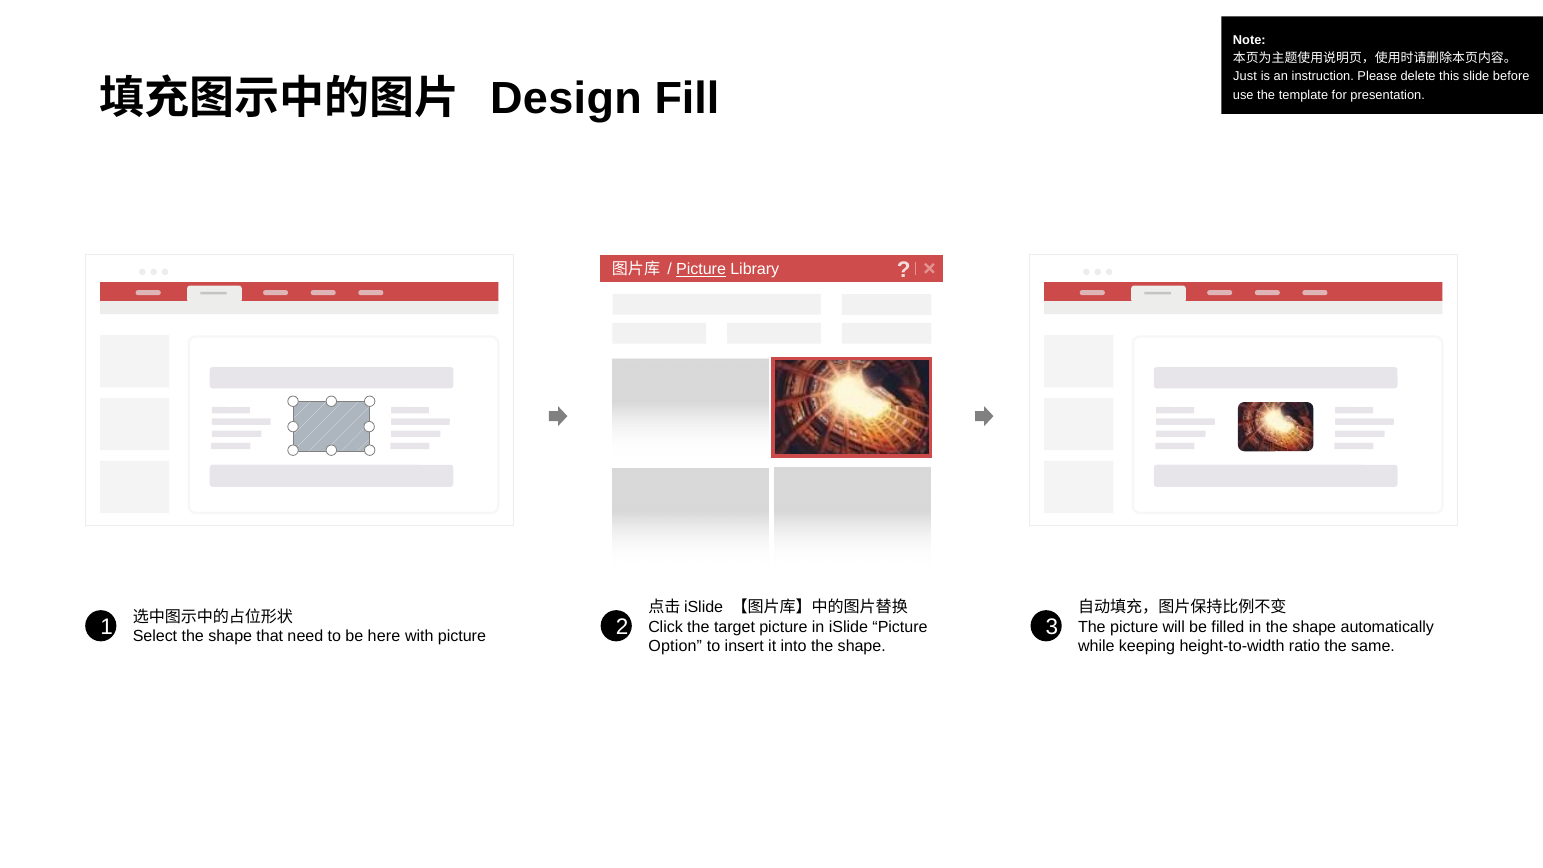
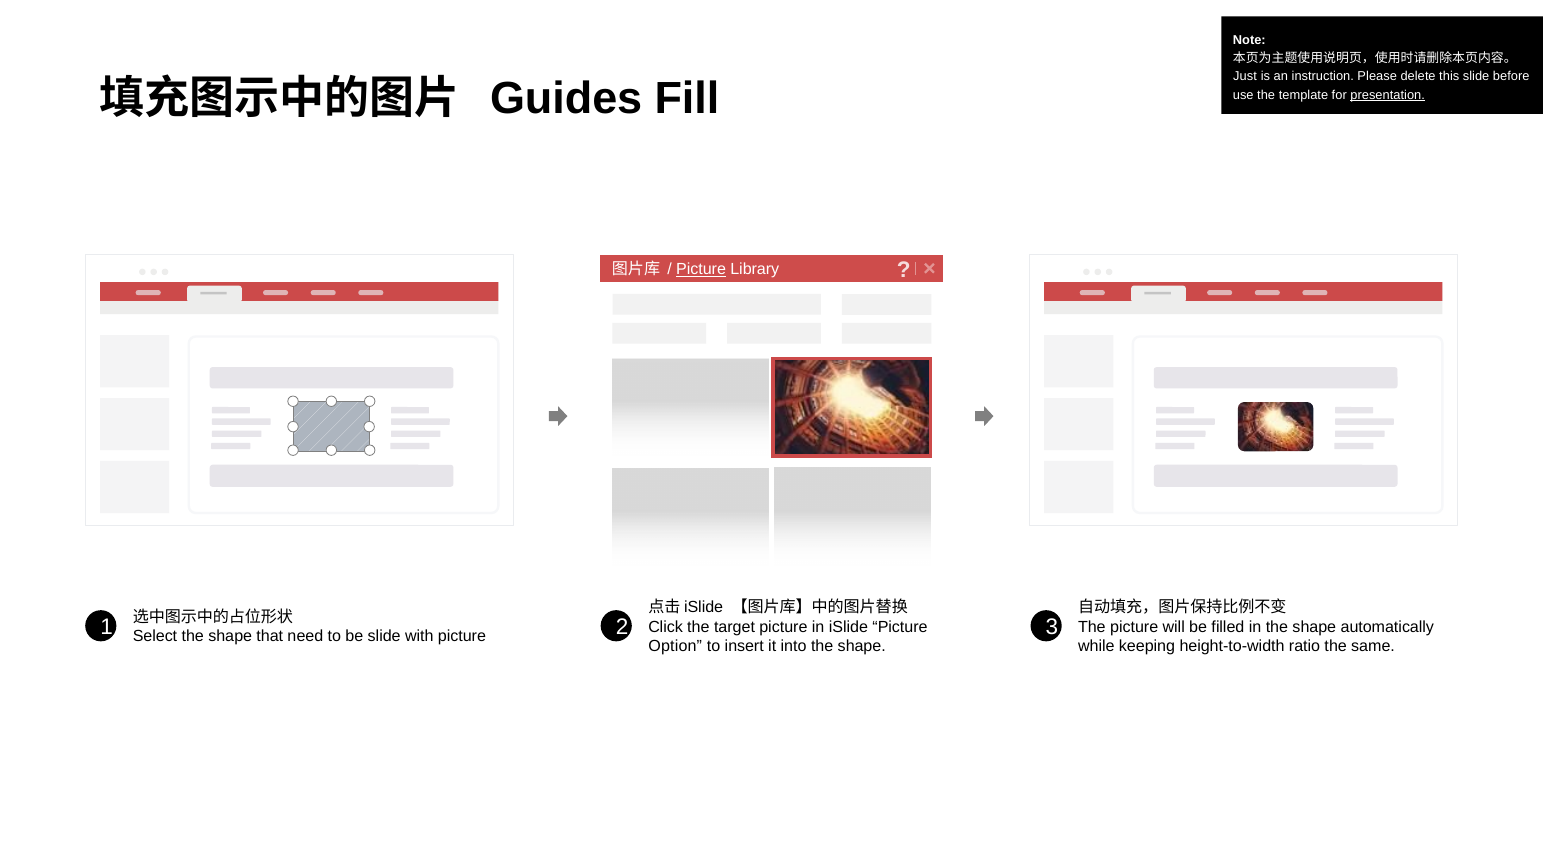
Design: Design -> Guides
presentation underline: none -> present
be here: here -> slide
